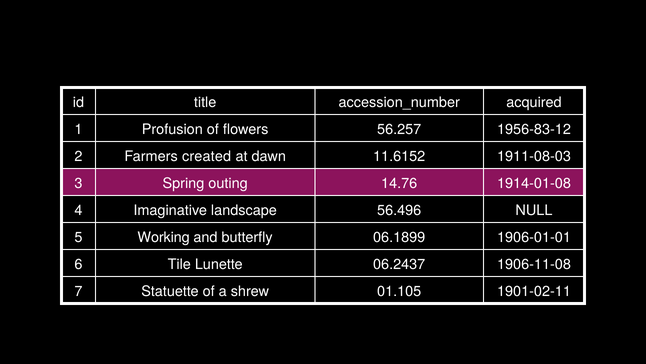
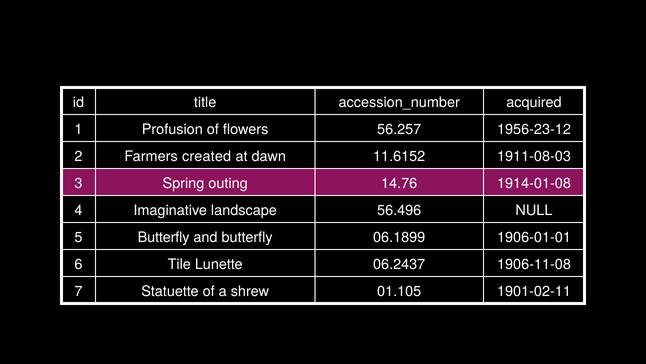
1956-83-12: 1956-83-12 -> 1956-23-12
5 Working: Working -> Butterfly
